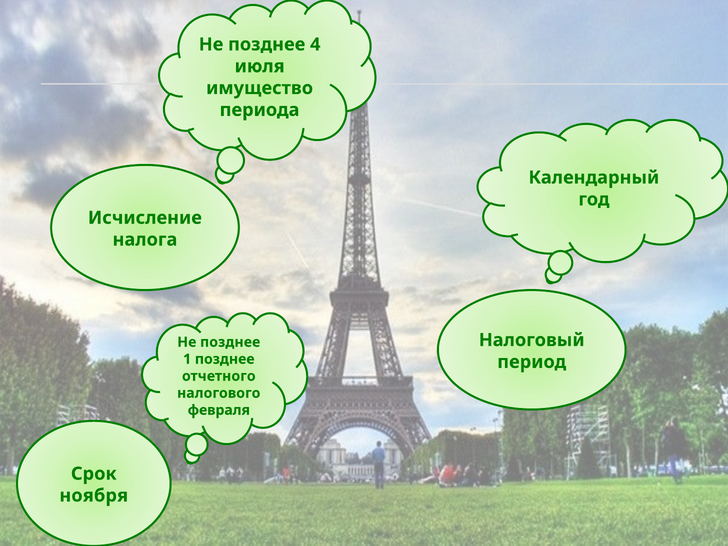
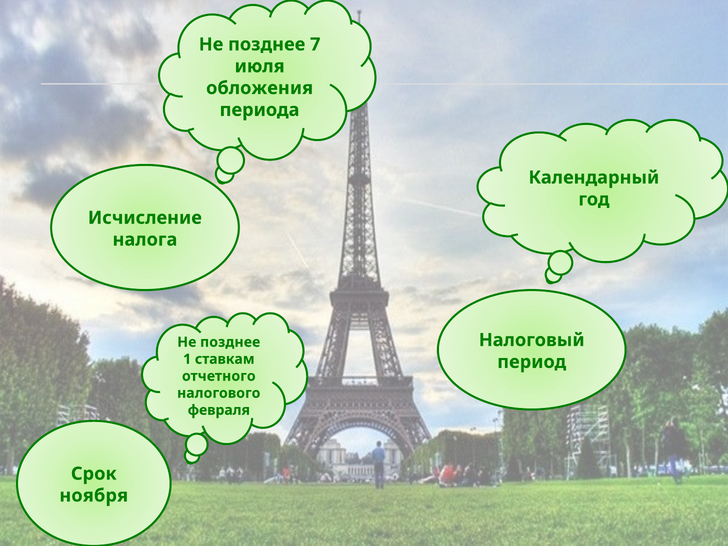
4: 4 -> 7
имущество: имущество -> обложения
1 позднее: позднее -> ставкам
